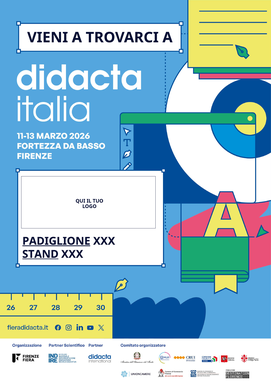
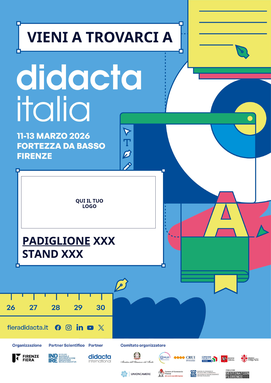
STAND underline: present -> none
